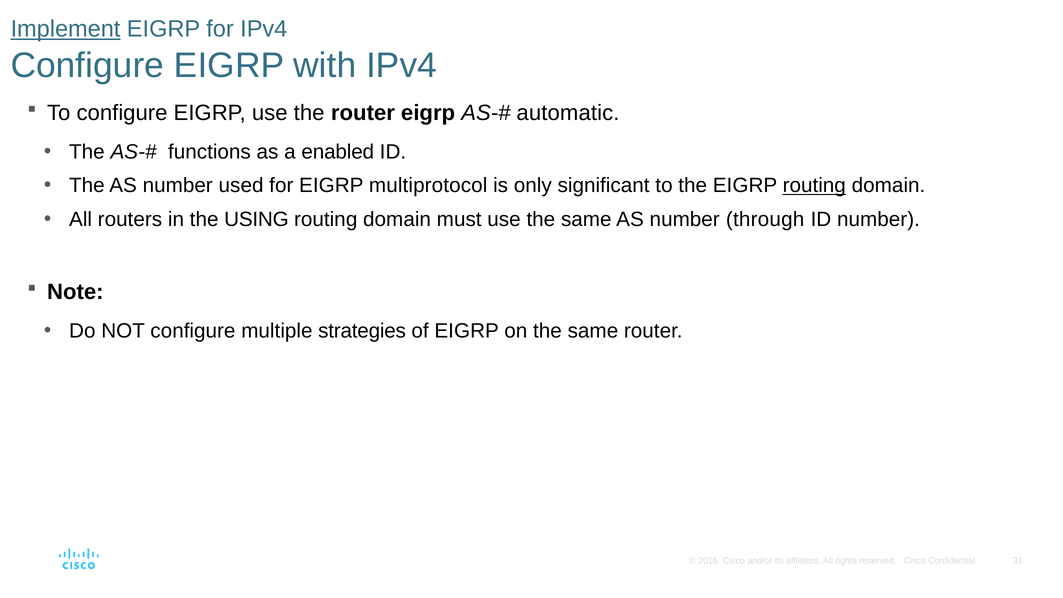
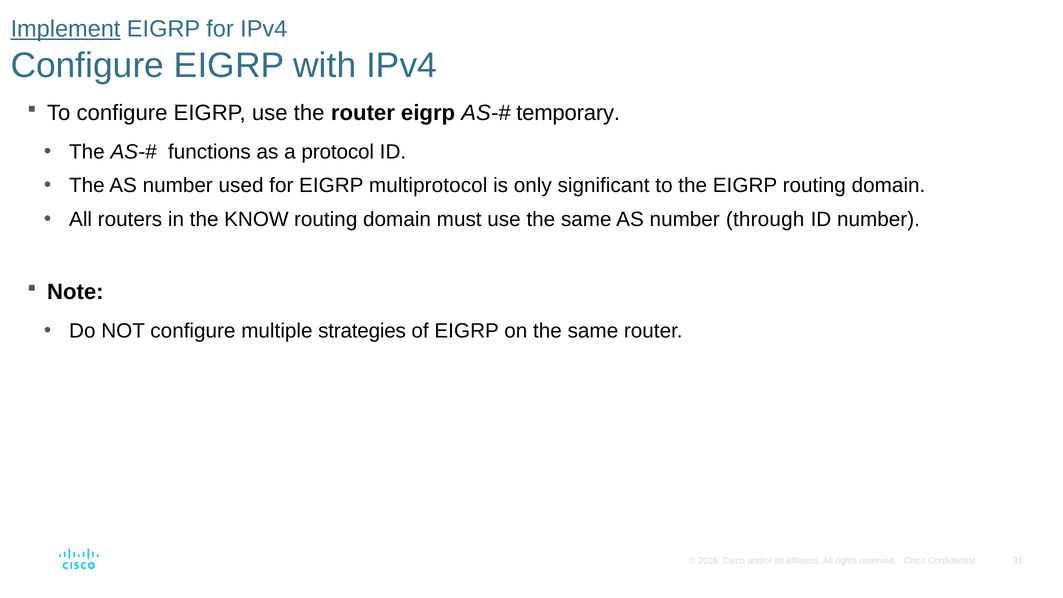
automatic: automatic -> temporary
enabled: enabled -> protocol
routing at (814, 186) underline: present -> none
USING: USING -> KNOW
